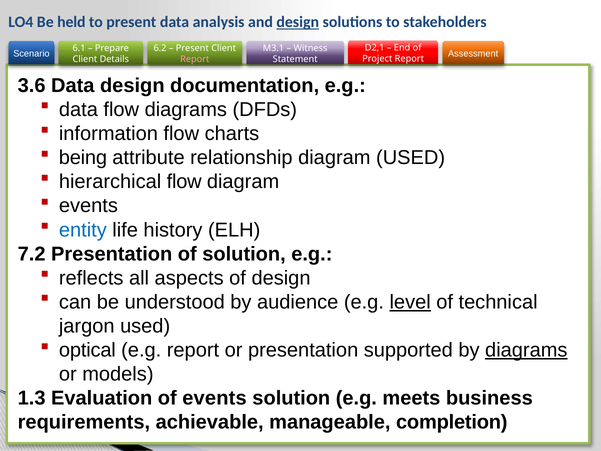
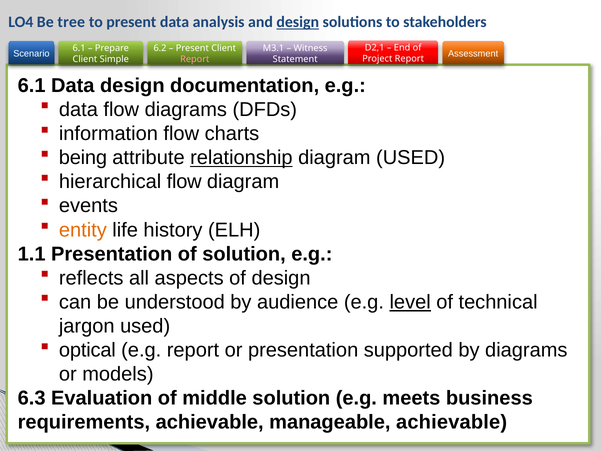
held: held -> tree
Details: Details -> Simple
3.6 at (32, 86): 3.6 -> 6.1
relationship underline: none -> present
entity colour: blue -> orange
7.2: 7.2 -> 1.1
diagrams at (526, 350) underline: present -> none
1.3: 1.3 -> 6.3
of events: events -> middle
manageable completion: completion -> achievable
